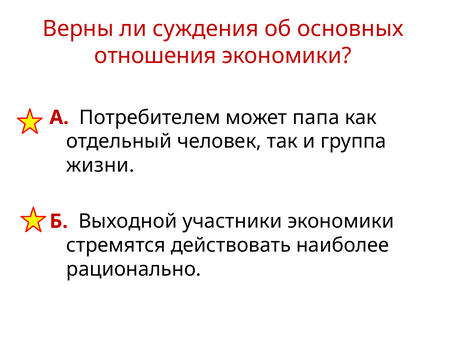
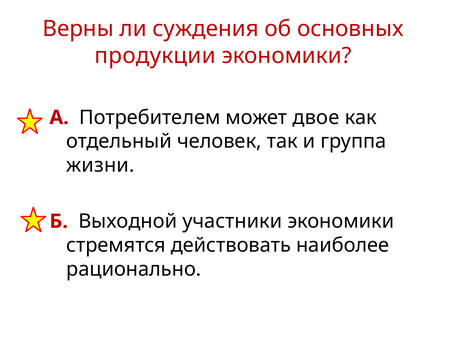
отношения: отношения -> продукции
папа: папа -> двое
